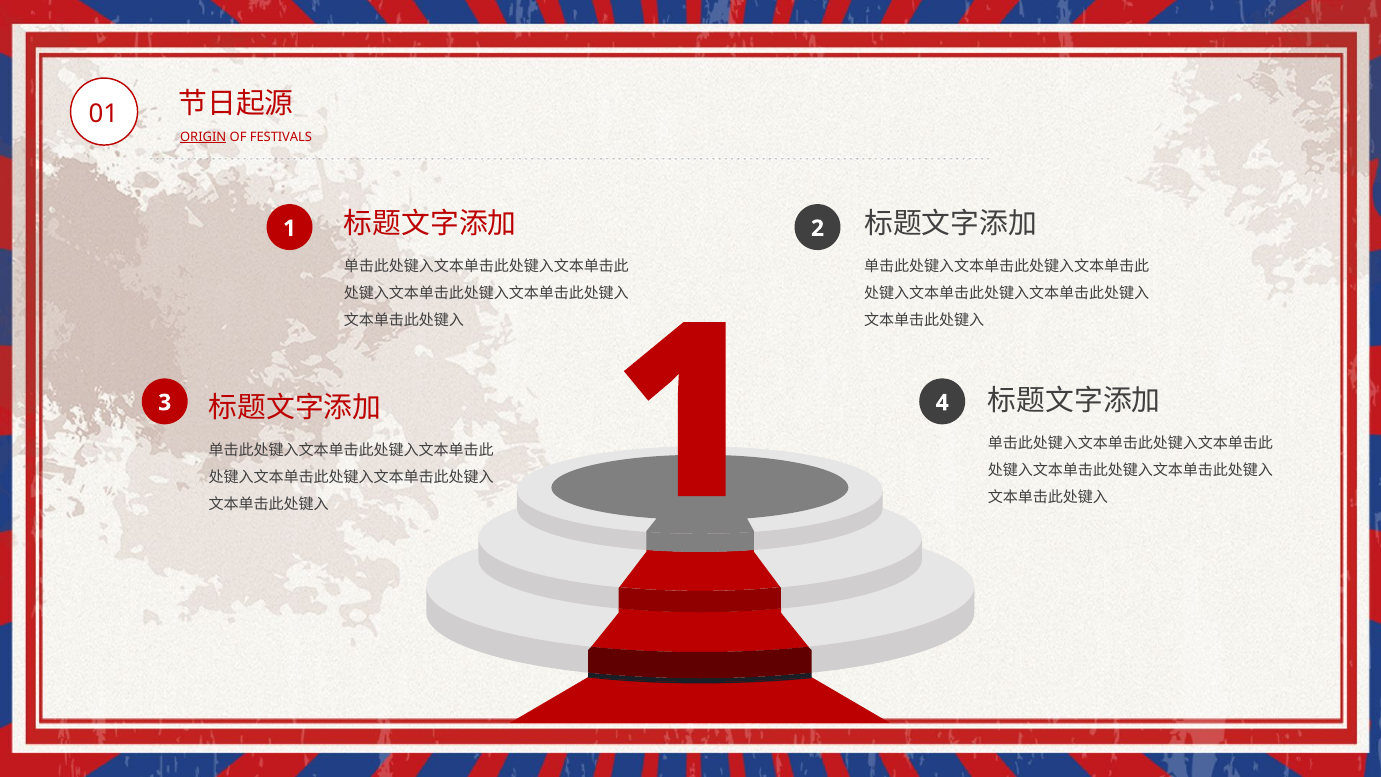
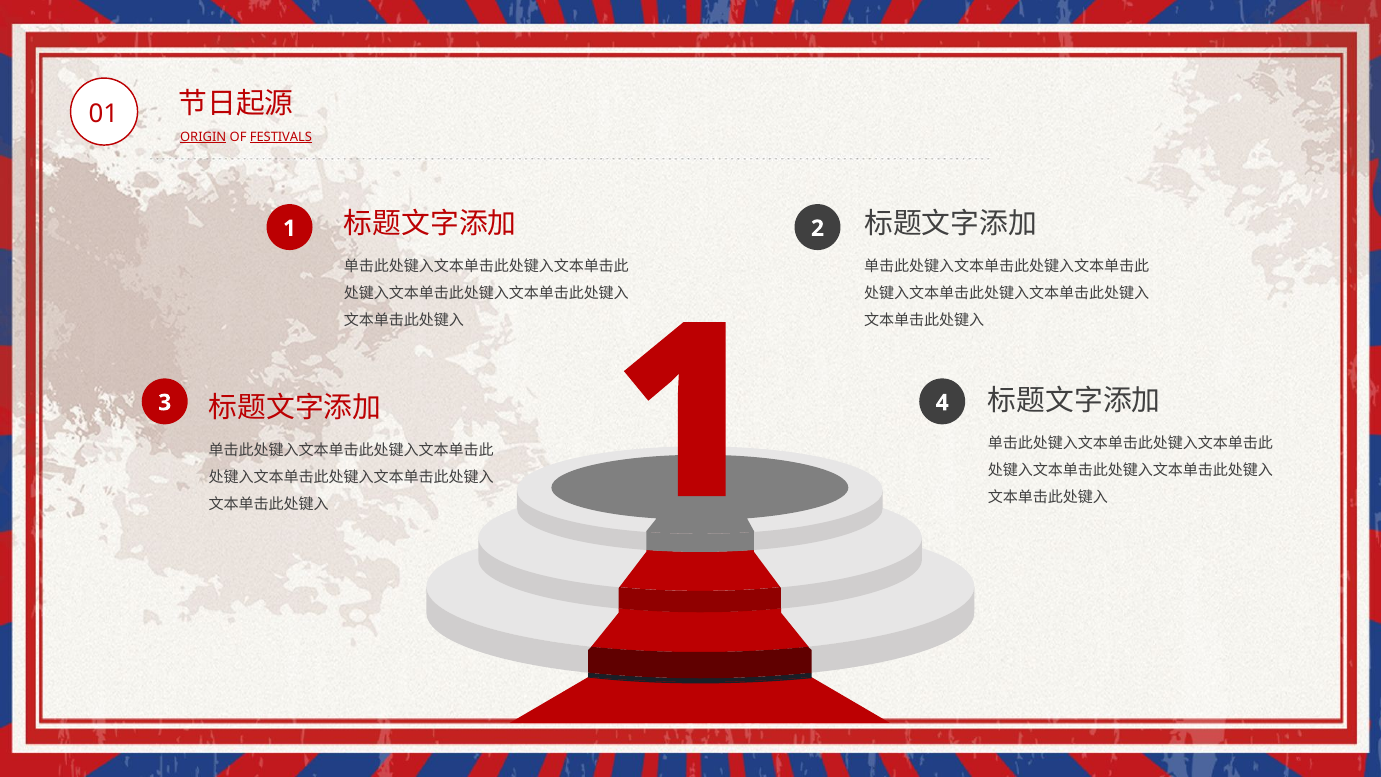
FESTIVALS underline: none -> present
